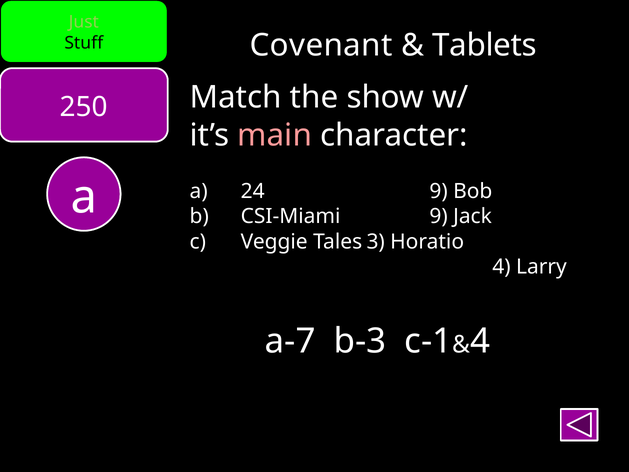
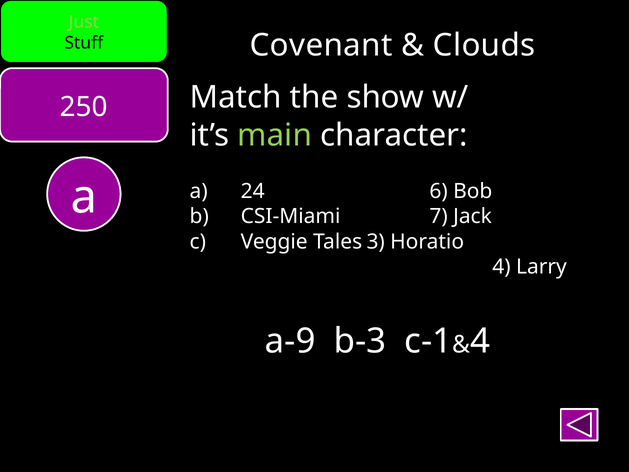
Tablets: Tablets -> Clouds
main colour: pink -> light green
24 9: 9 -> 6
CSI-Miami 9: 9 -> 7
a-7: a-7 -> a-9
